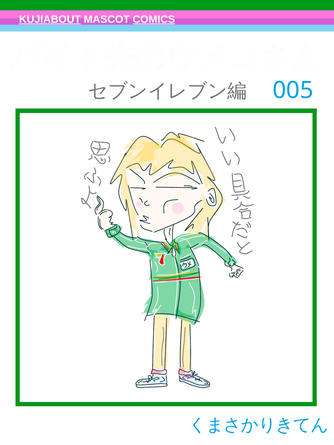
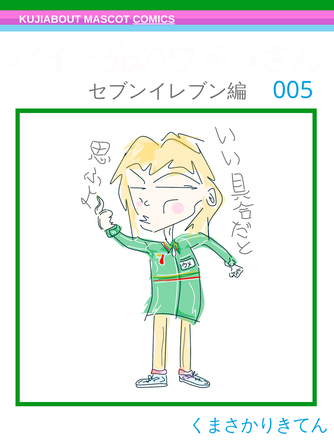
KUJIABOUT underline: present -> none
